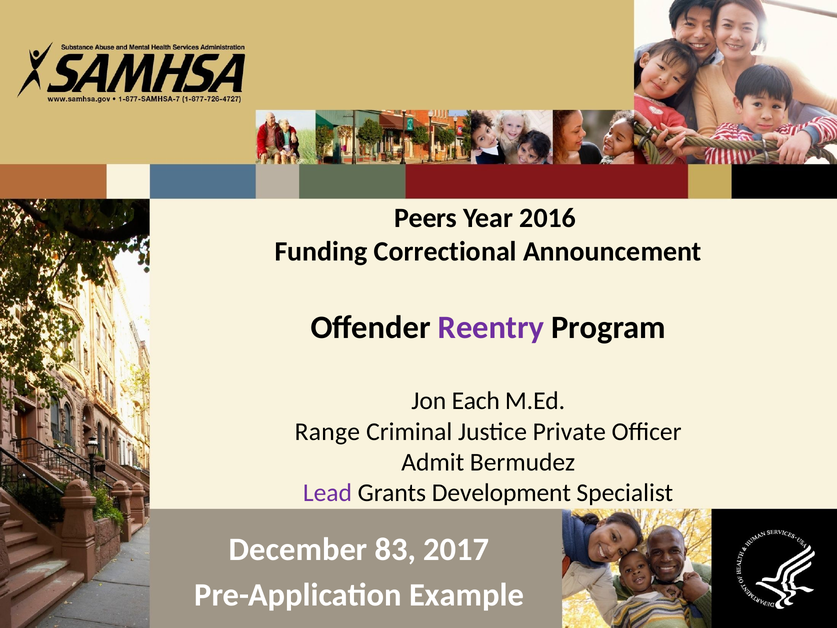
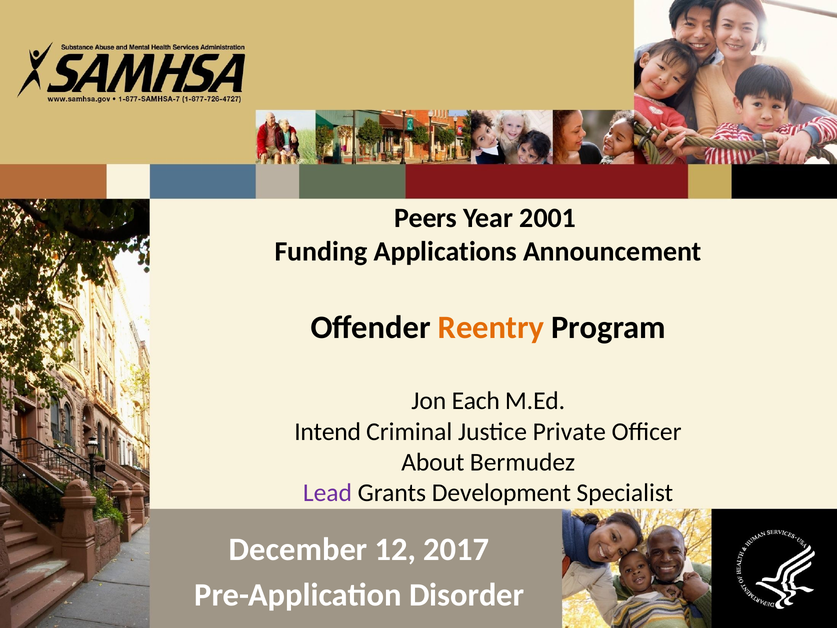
2016: 2016 -> 2001
Correctional: Correctional -> Applications
Reentry colour: purple -> orange
Range: Range -> Intend
Admit: Admit -> About
83: 83 -> 12
Example: Example -> Disorder
